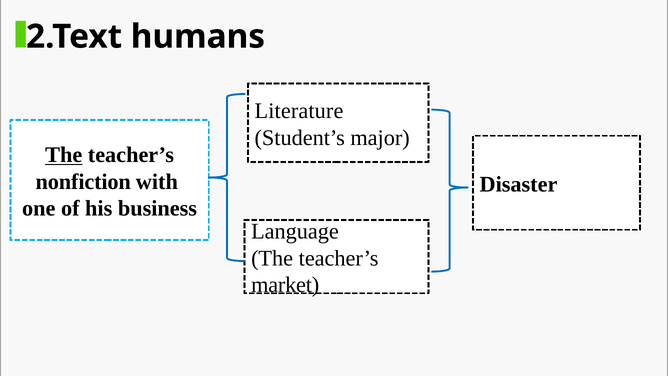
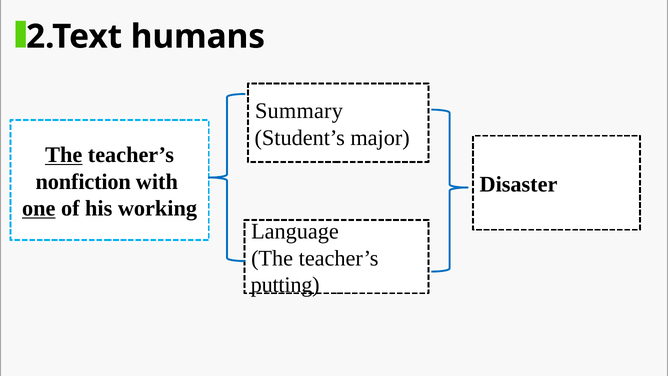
Literature: Literature -> Summary
one underline: none -> present
business: business -> working
market: market -> putting
